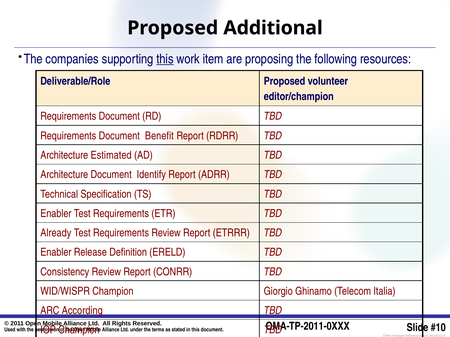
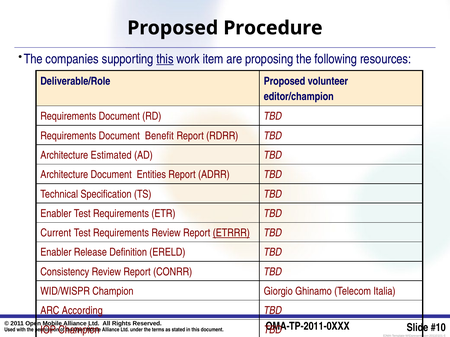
Additional: Additional -> Procedure
Identify: Identify -> Entities
Already: Already -> Current
ETRRR underline: none -> present
